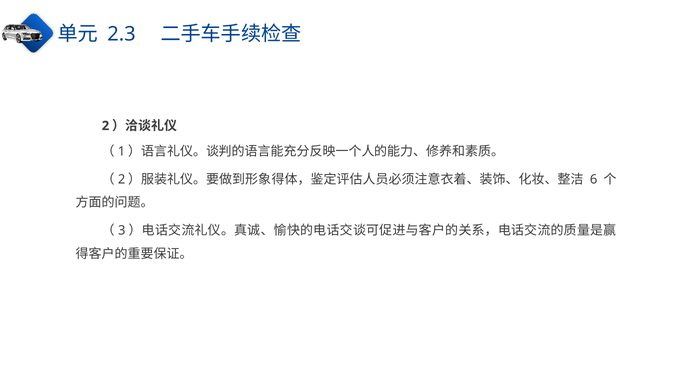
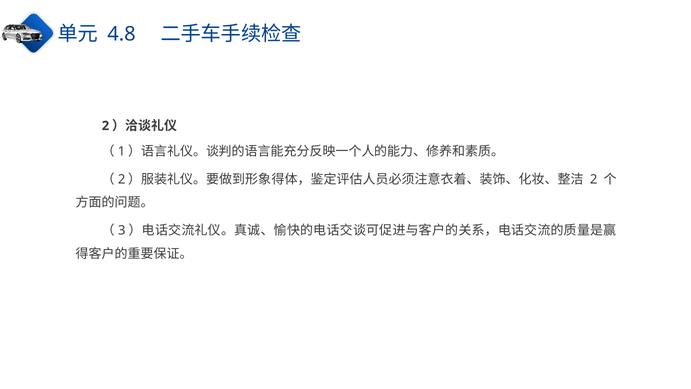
2.3: 2.3 -> 4.8
6 at (594, 179): 6 -> 2
